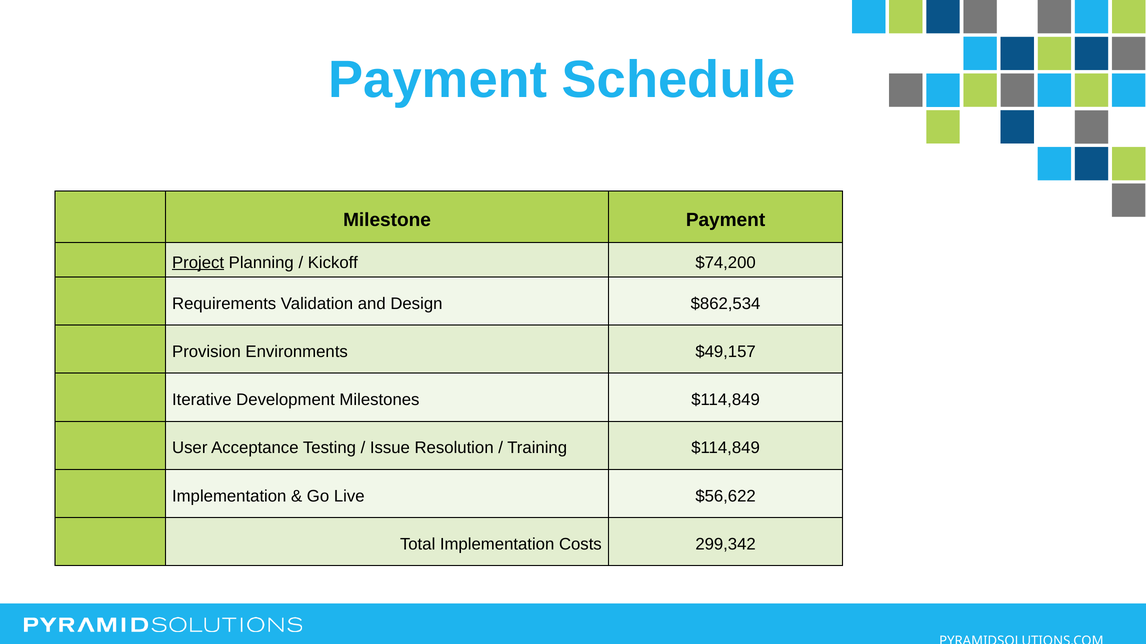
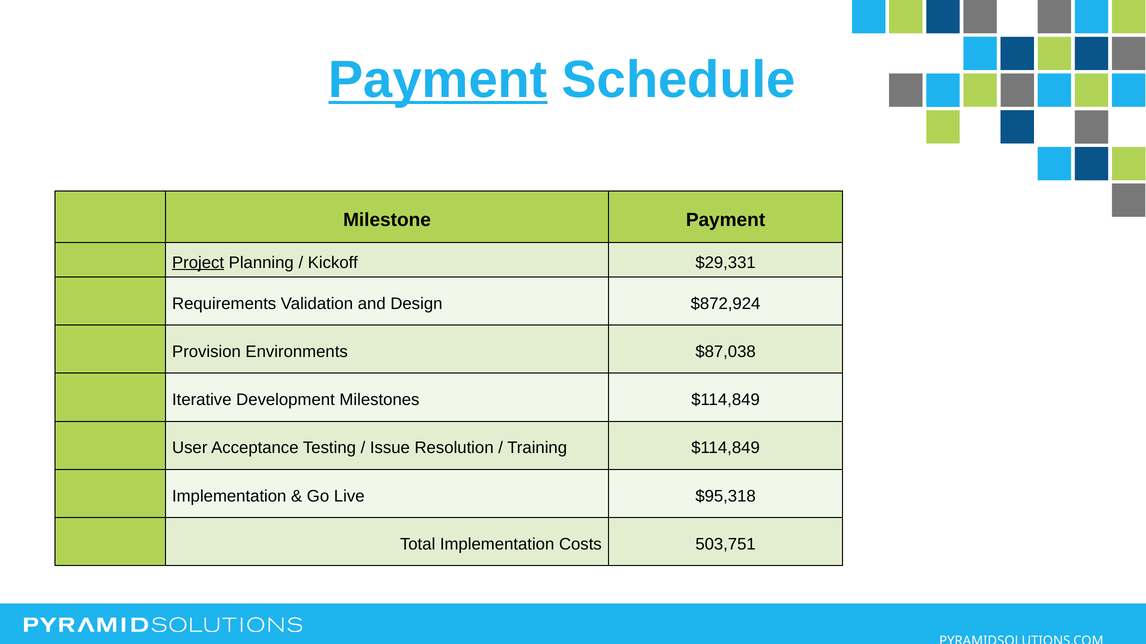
Payment at (438, 80) underline: none -> present
$74,200: $74,200 -> $29,331
$862,534: $862,534 -> $872,924
$49,157: $49,157 -> $87,038
$56,622: $56,622 -> $95,318
299,342: 299,342 -> 503,751
